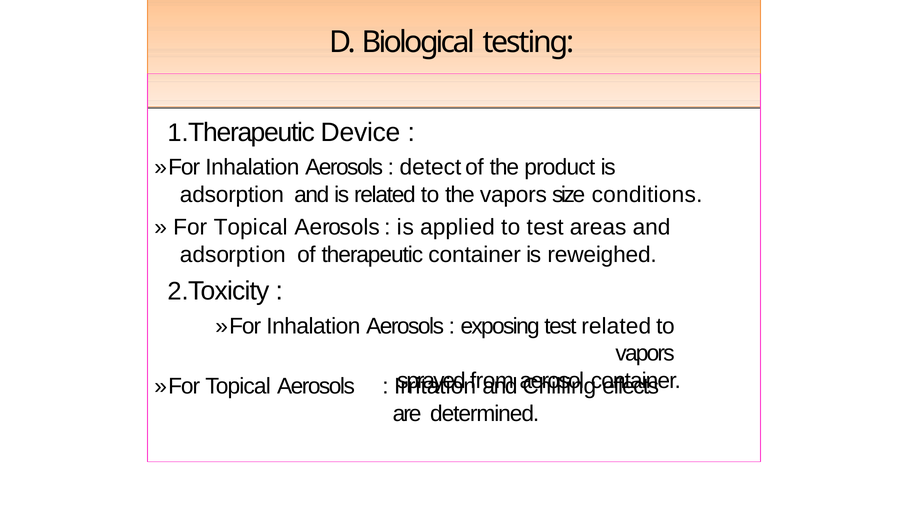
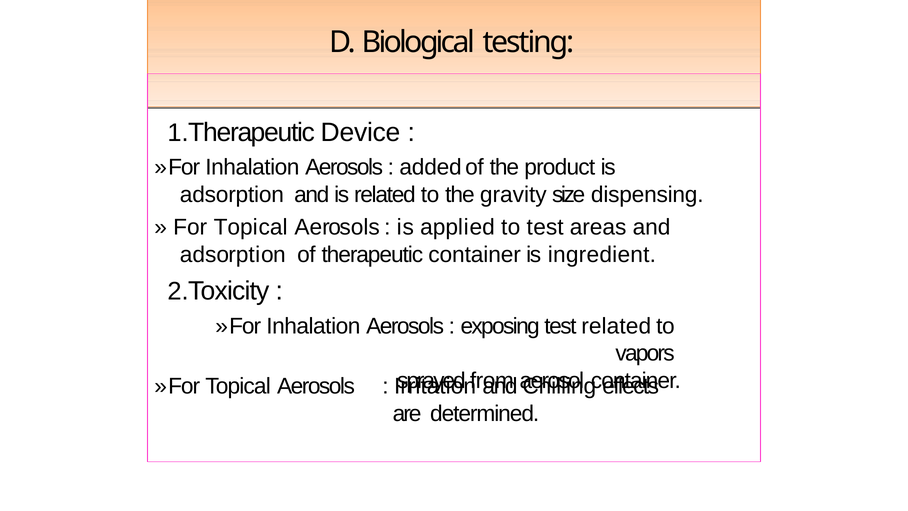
detect: detect -> added
the vapors: vapors -> gravity
conditions: conditions -> dispensing
reweighed: reweighed -> ingredient
